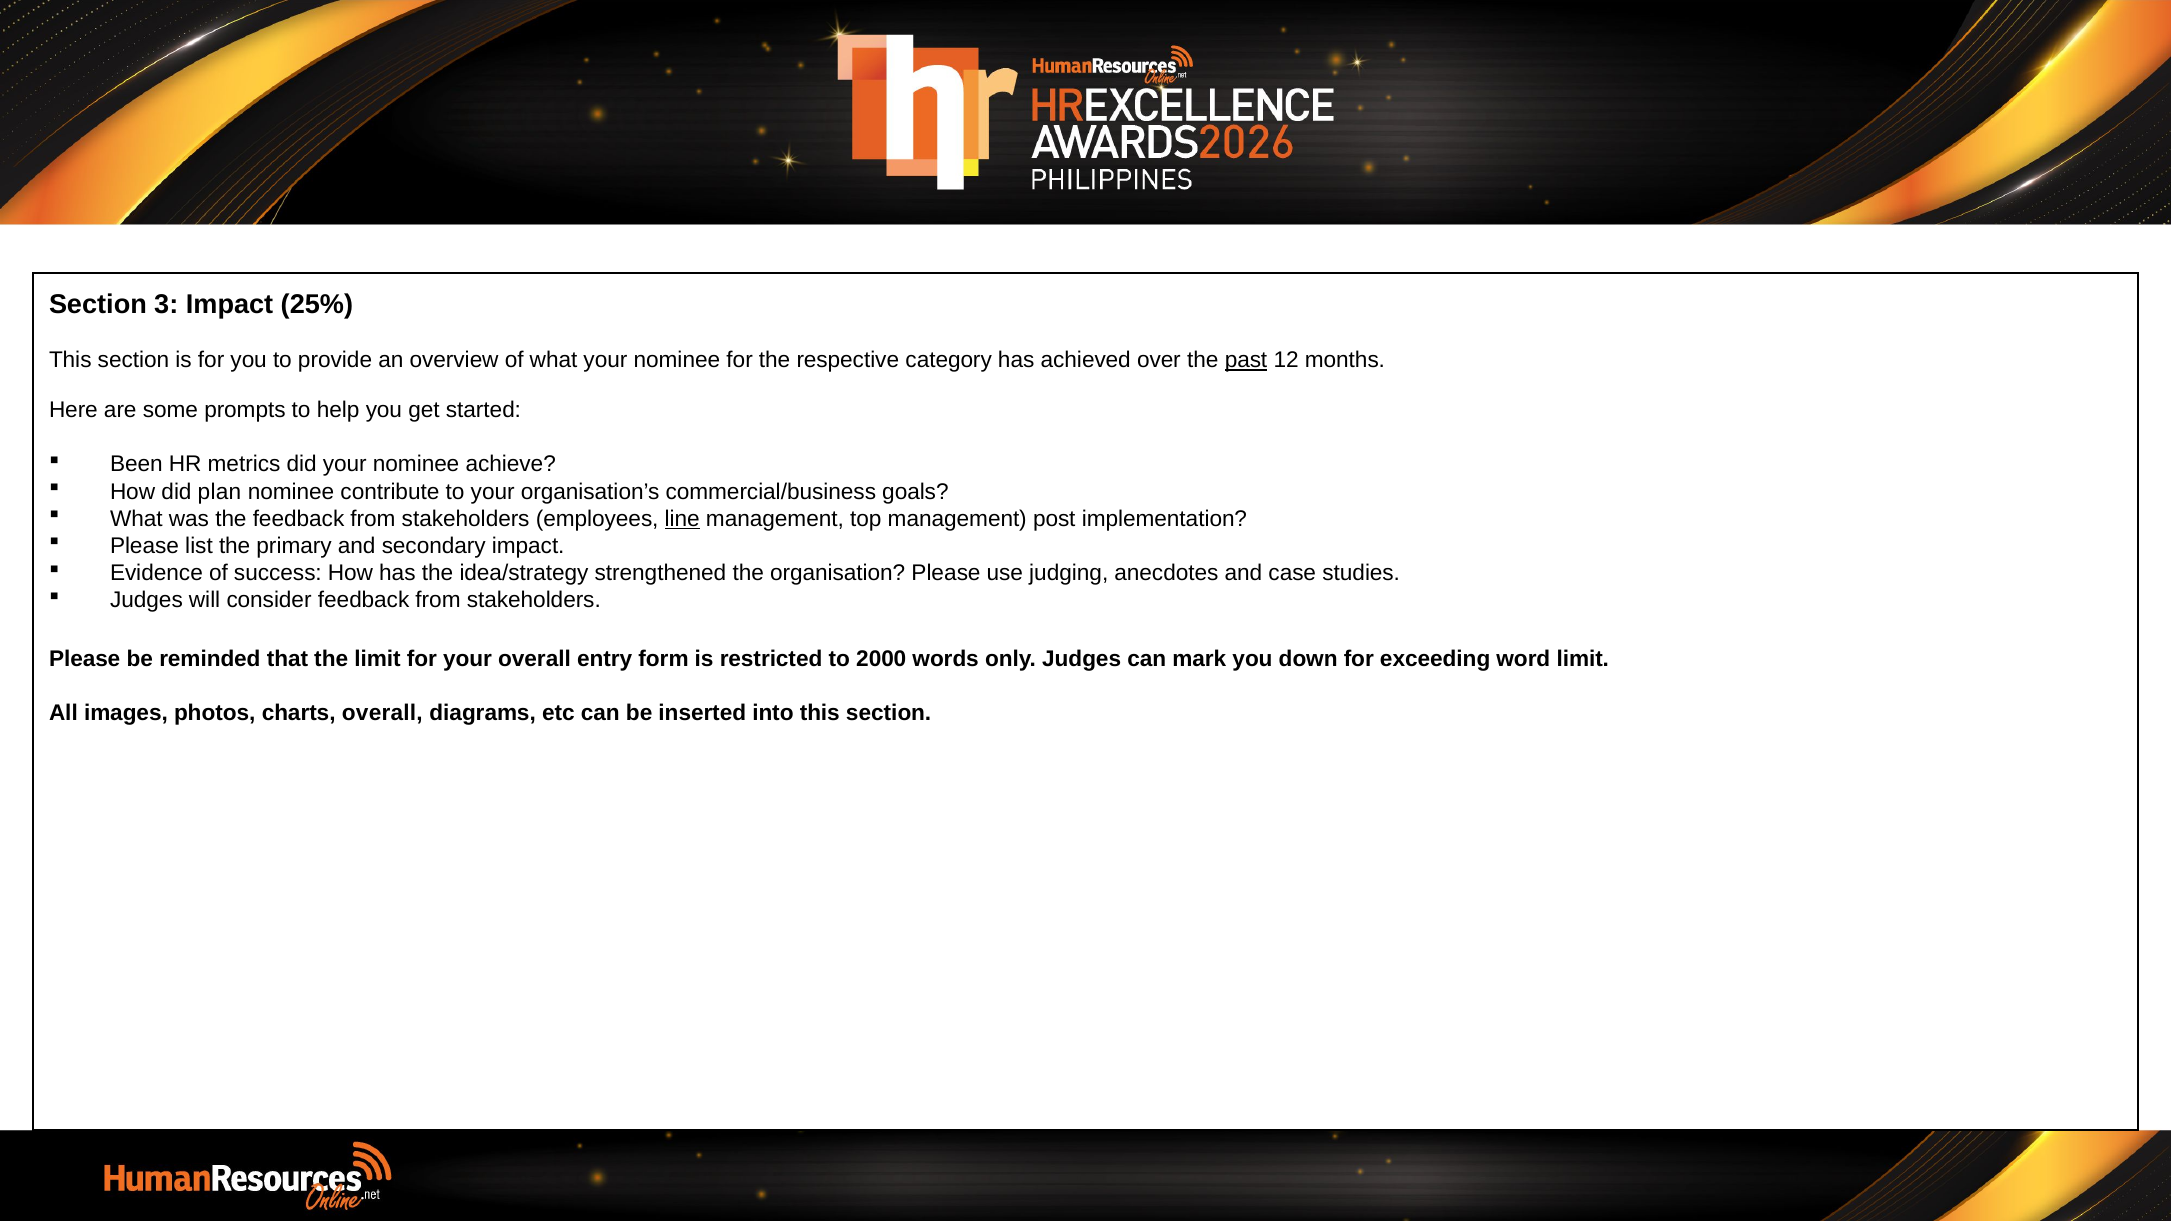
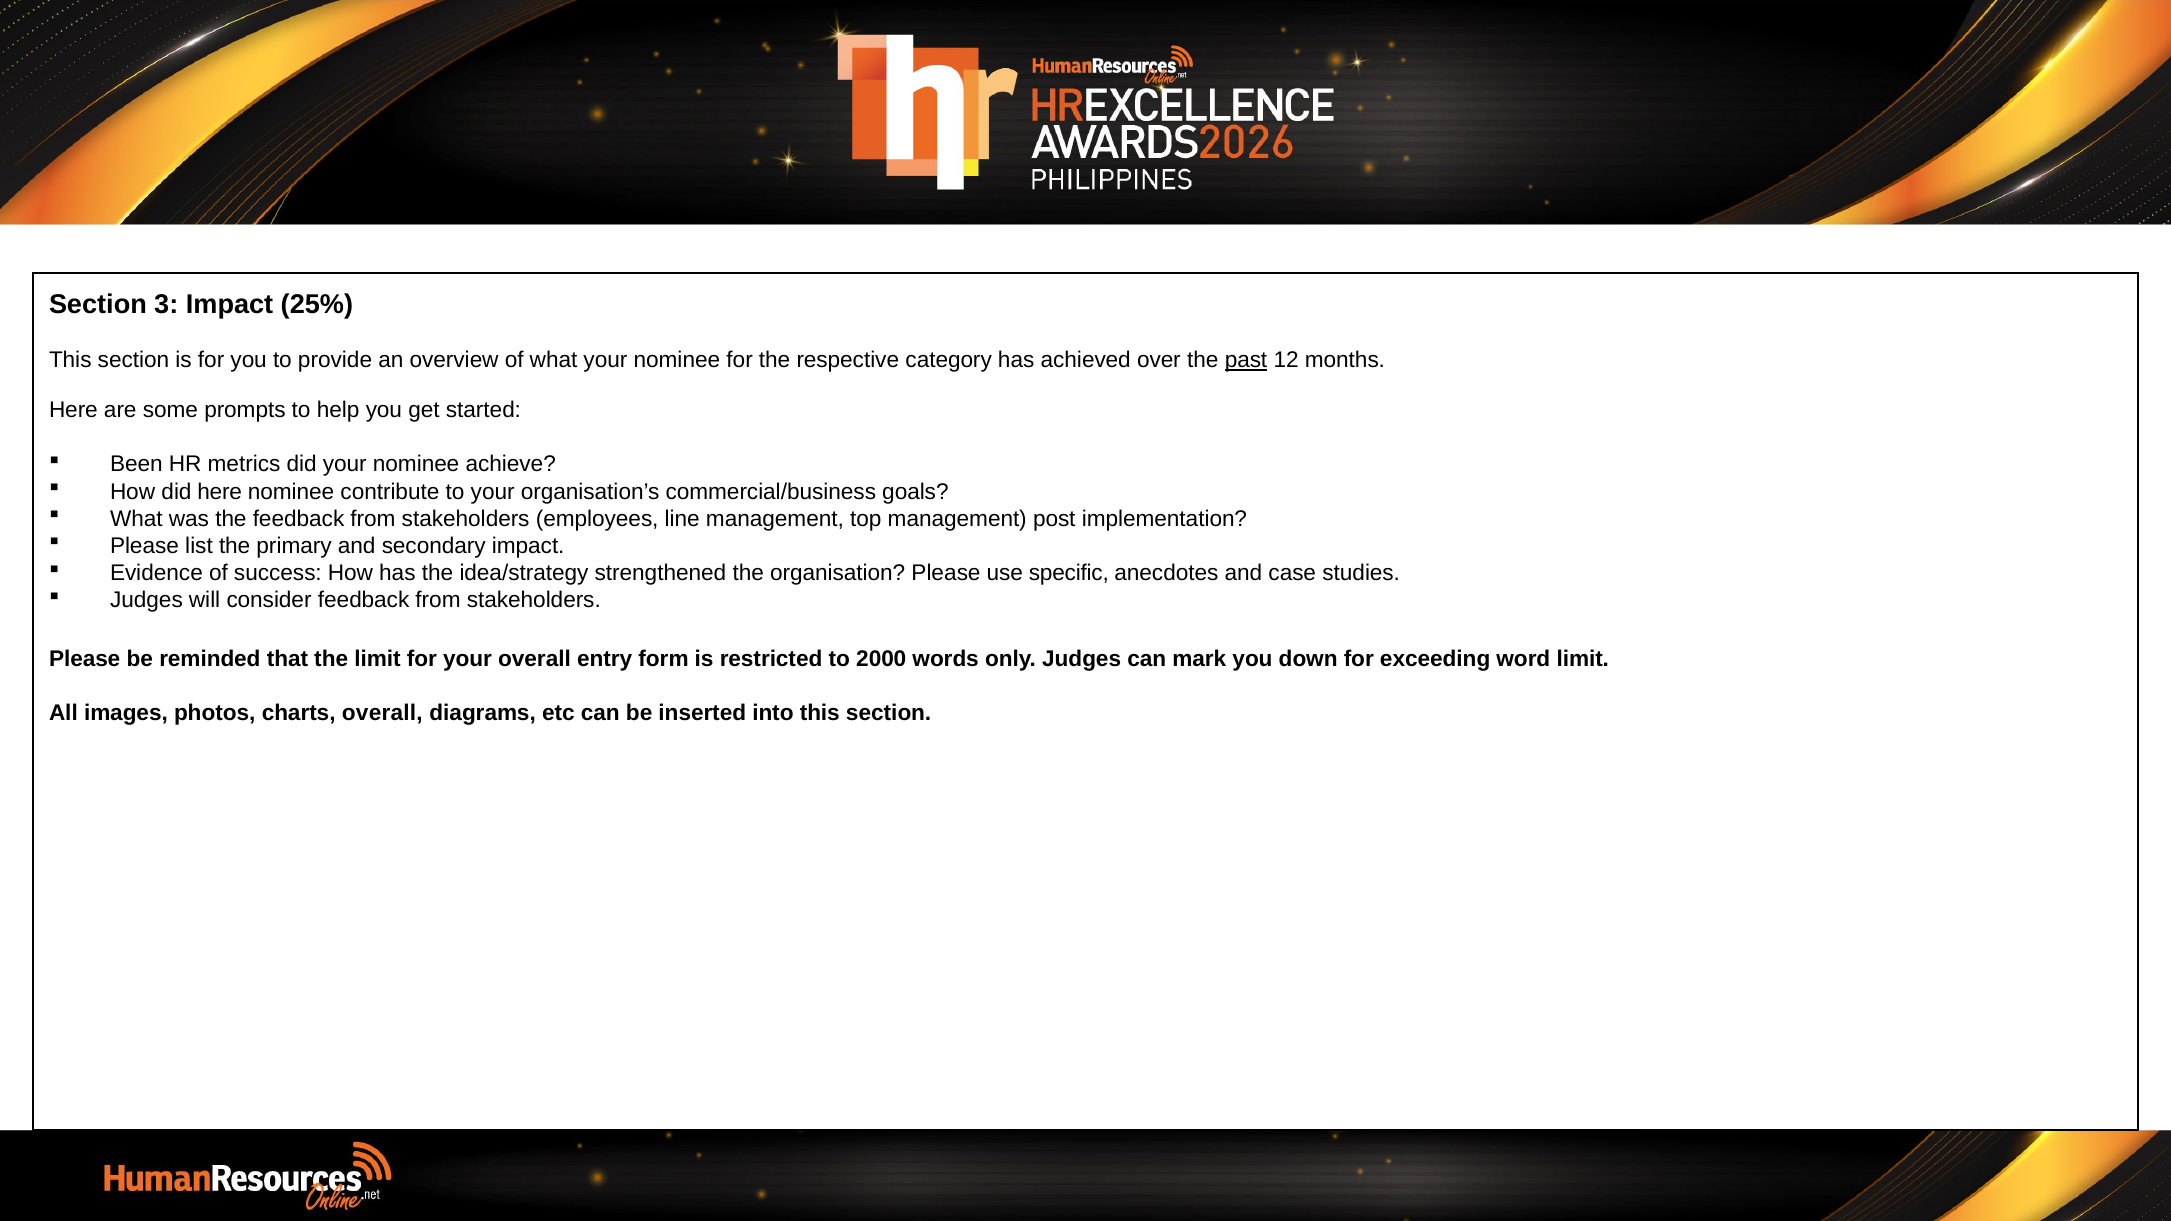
did plan: plan -> here
line underline: present -> none
judging: judging -> specific
